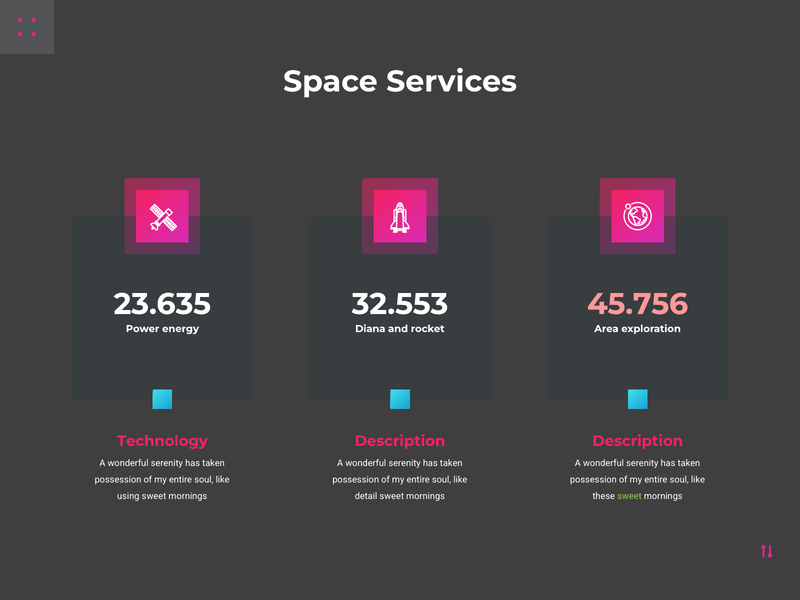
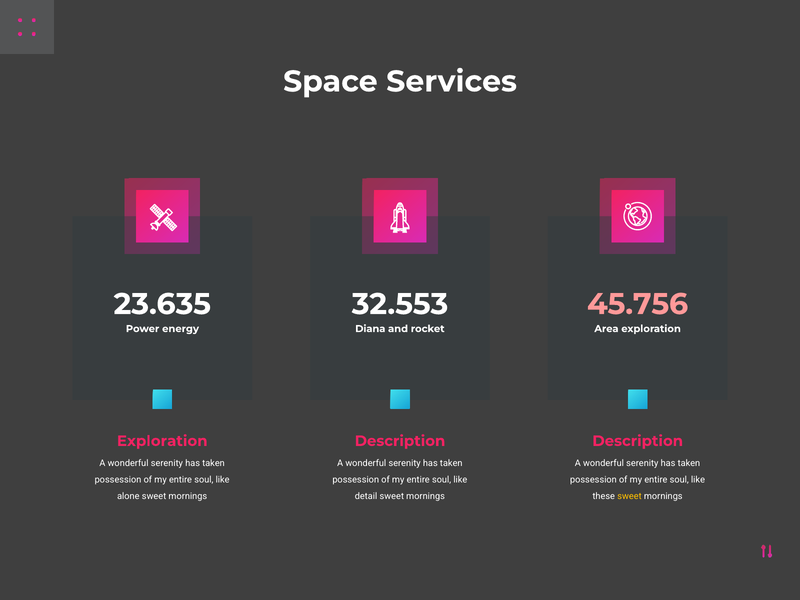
Technology at (162, 441): Technology -> Exploration
using: using -> alone
sweet at (629, 496) colour: light green -> yellow
